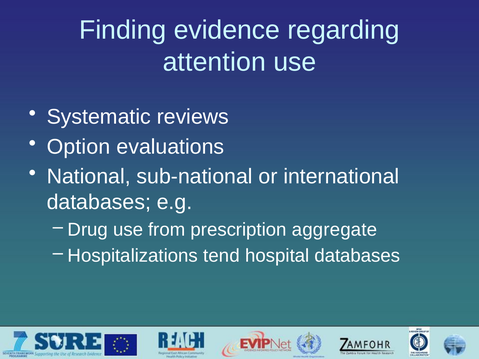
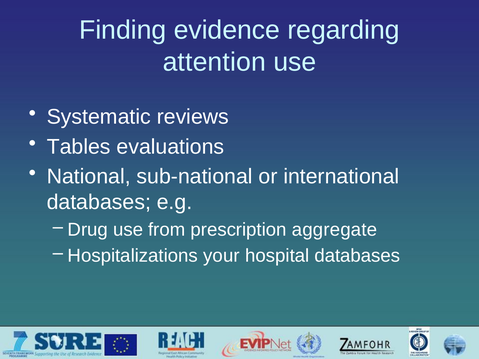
Option: Option -> Tables
tend: tend -> your
